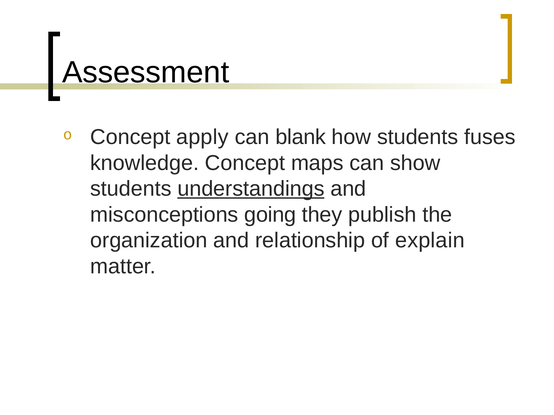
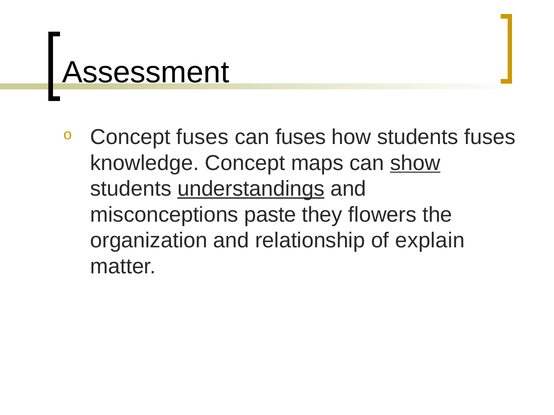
Concept apply: apply -> fuses
can blank: blank -> fuses
show underline: none -> present
going: going -> paste
publish: publish -> flowers
